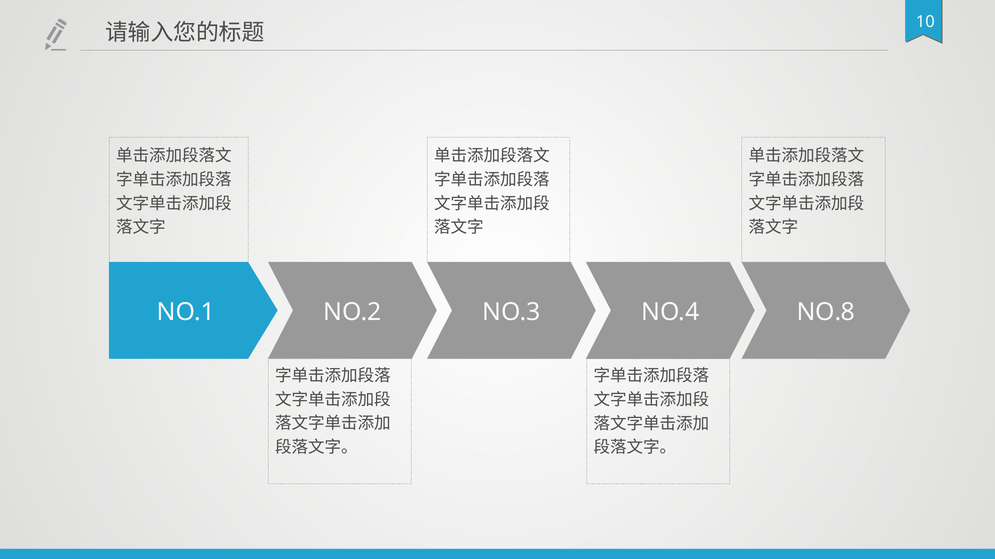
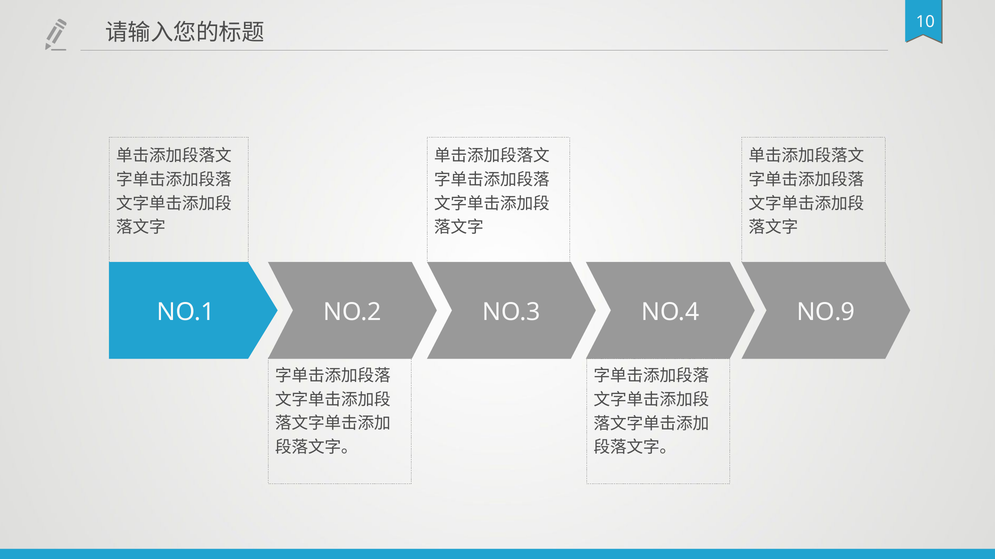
NO.8: NO.8 -> NO.9
